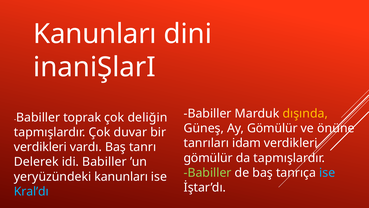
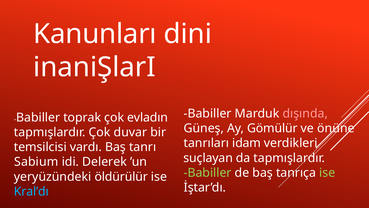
dışında colour: yellow -> pink
deliğin: deliğin -> evladın
verdikleri at (40, 147): verdikleri -> temsilcisi
gömülür at (208, 158): gömülür -> suçlayan
Delerek: Delerek -> Sabium
idi Babiller: Babiller -> Delerek
ise at (327, 172) colour: light blue -> light green
yeryüzündeki kanunları: kanunları -> öldürülür
